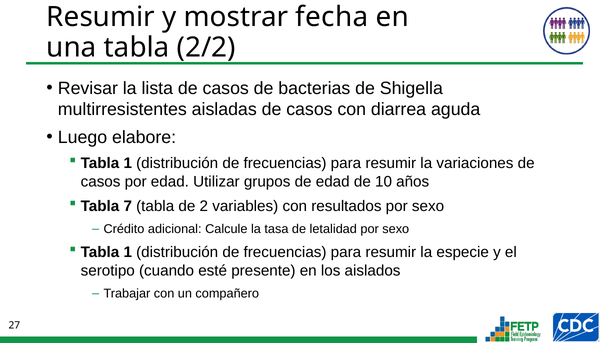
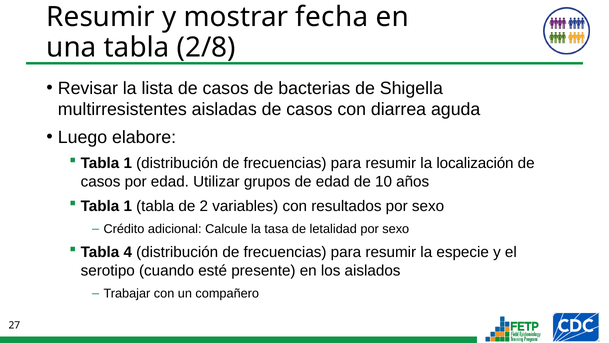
2/2: 2/2 -> 2/8
variaciones: variaciones -> localización
7 at (128, 206): 7 -> 1
1 at (128, 252): 1 -> 4
